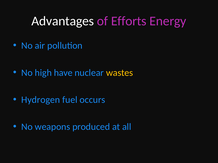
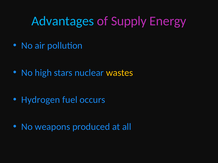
Advantages colour: white -> light blue
Efforts: Efforts -> Supply
have: have -> stars
